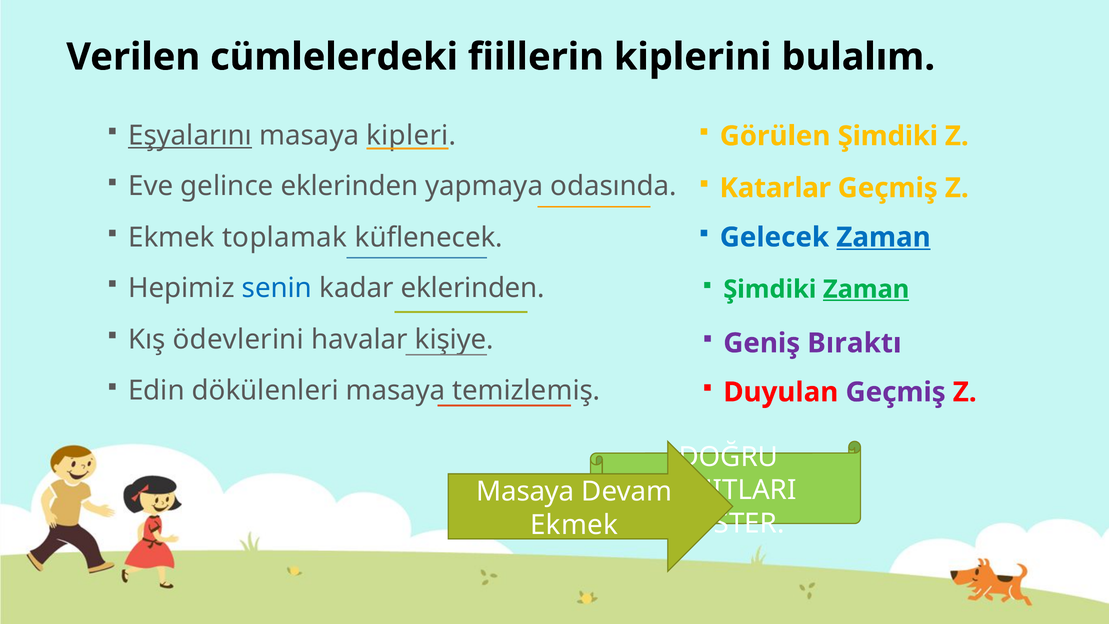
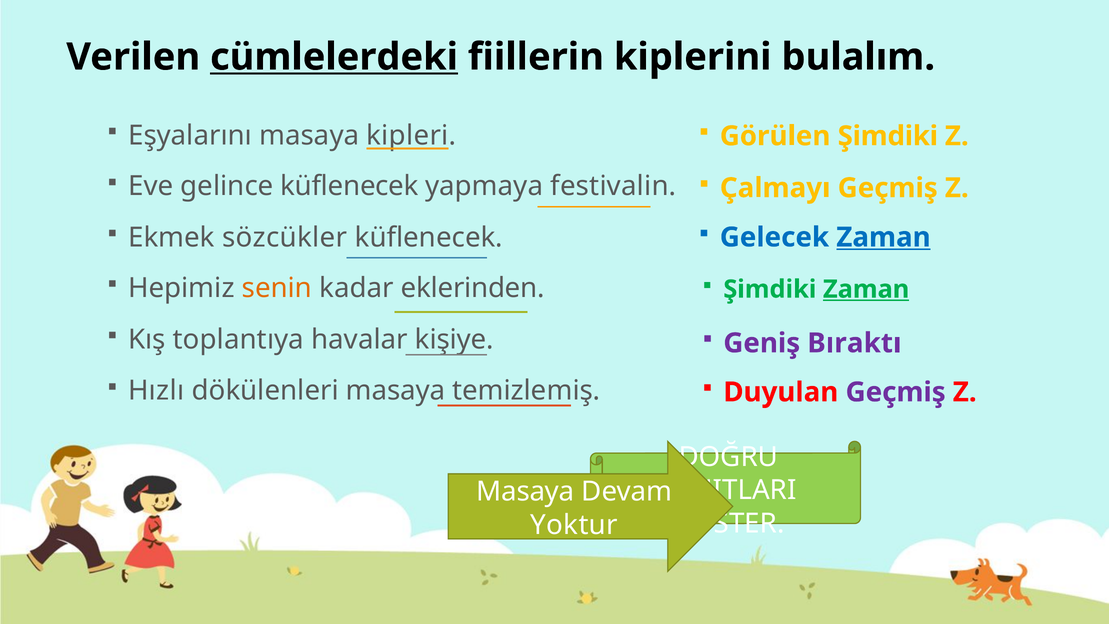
cümlelerdeki underline: none -> present
Eşyalarını underline: present -> none
gelince eklerinden: eklerinden -> küflenecek
odasında: odasında -> festivalin
Katarlar: Katarlar -> Çalmayı
toplamak: toplamak -> sözcükler
senin colour: blue -> orange
ödevlerini: ödevlerini -> toplantıya
Edin: Edin -> Hızlı
Ekmek at (574, 525): Ekmek -> Yoktur
